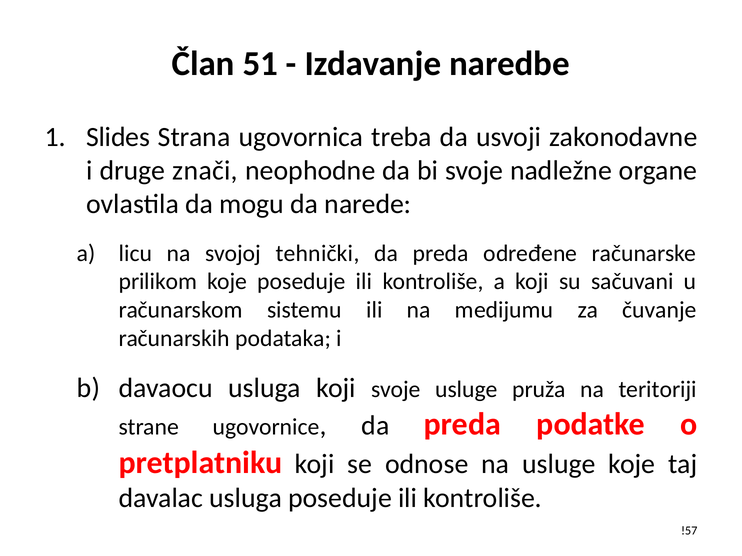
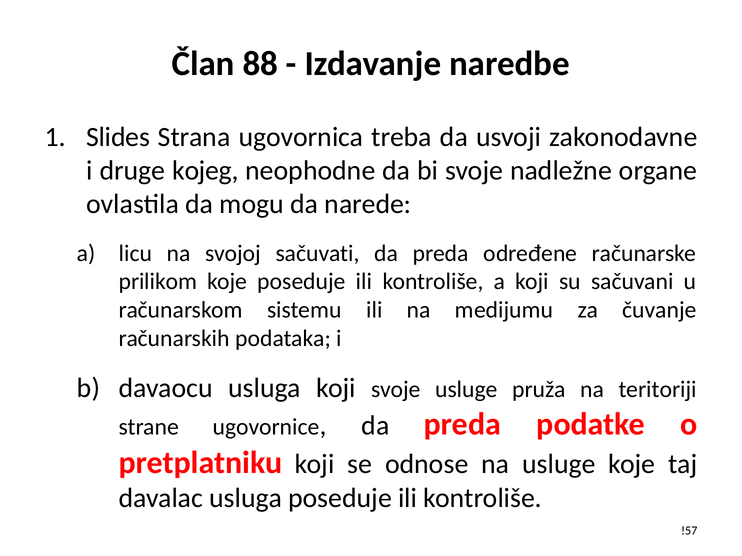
51: 51 -> 88
znači: znači -> kojeg
tehnički: tehnički -> sačuvati
